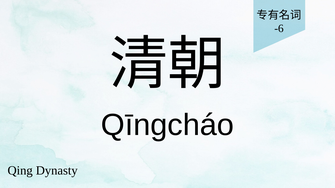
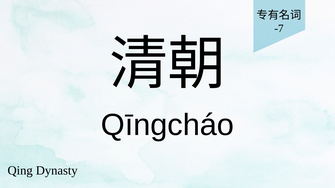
-6: -6 -> -7
